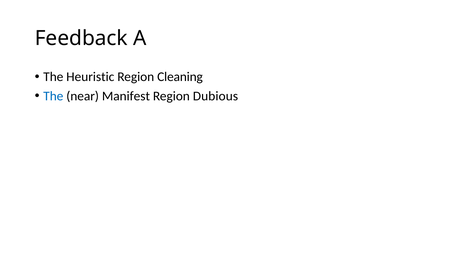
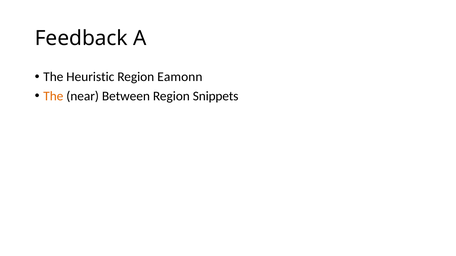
Cleaning: Cleaning -> Eamonn
The at (53, 96) colour: blue -> orange
Manifest: Manifest -> Between
Dubious: Dubious -> Snippets
